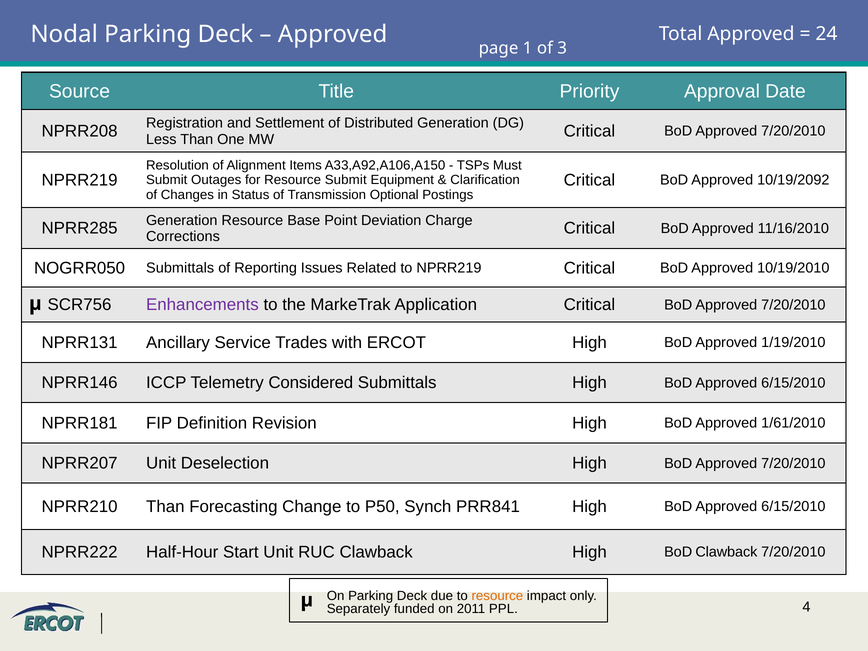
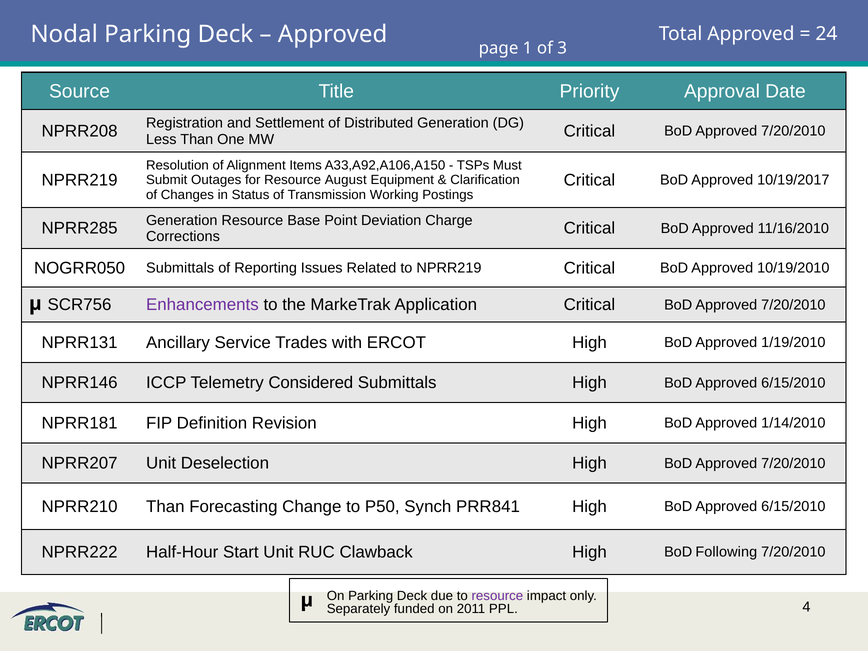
10/19/2092: 10/19/2092 -> 10/19/2017
Resource Submit: Submit -> August
Optional: Optional -> Working
1/61/2010: 1/61/2010 -> 1/14/2010
BoD Clawback: Clawback -> Following
resource at (497, 596) colour: orange -> purple
